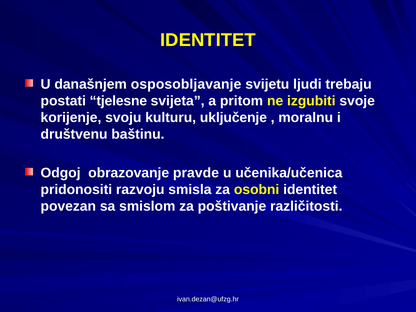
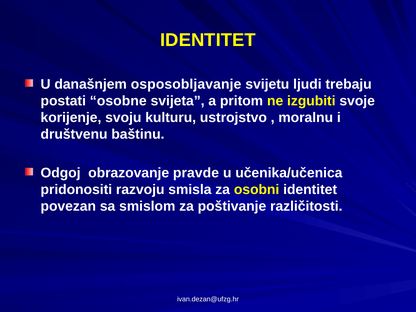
tjelesne: tjelesne -> osobne
uključenje: uključenje -> ustrojstvo
